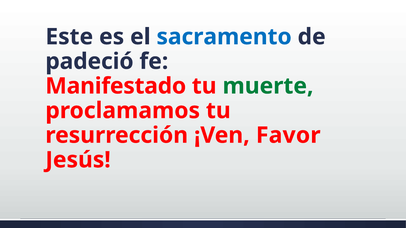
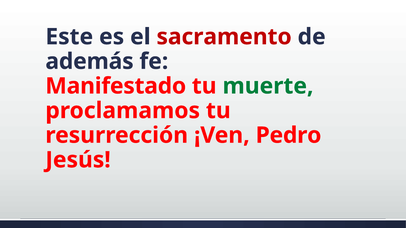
sacramento colour: blue -> red
padeció: padeció -> además
Favor: Favor -> Pedro
